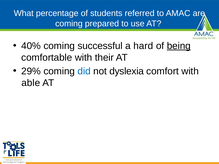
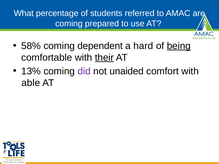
40%: 40% -> 58%
successful: successful -> dependent
their underline: none -> present
29%: 29% -> 13%
did colour: blue -> purple
dyslexia: dyslexia -> unaided
